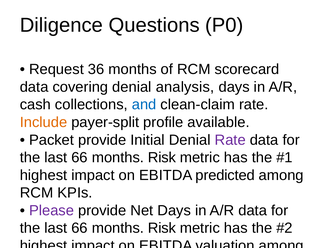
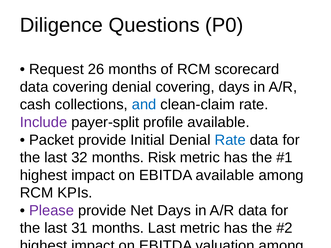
Request 36: 36 -> 26
denial analysis: analysis -> covering
Include colour: orange -> purple
Rate at (230, 140) colour: purple -> blue
66 at (79, 158): 66 -> 32
EBITDA predicted: predicted -> available
66 at (79, 228): 66 -> 31
Risk at (162, 228): Risk -> Last
